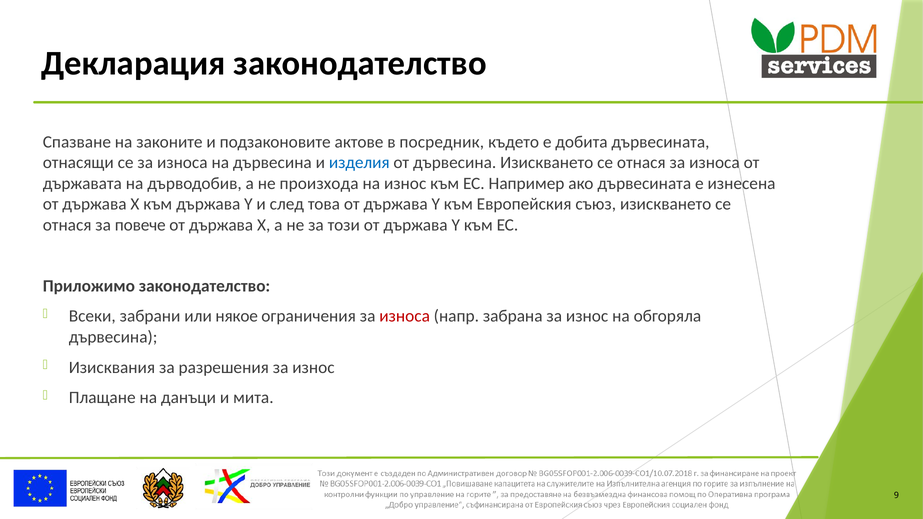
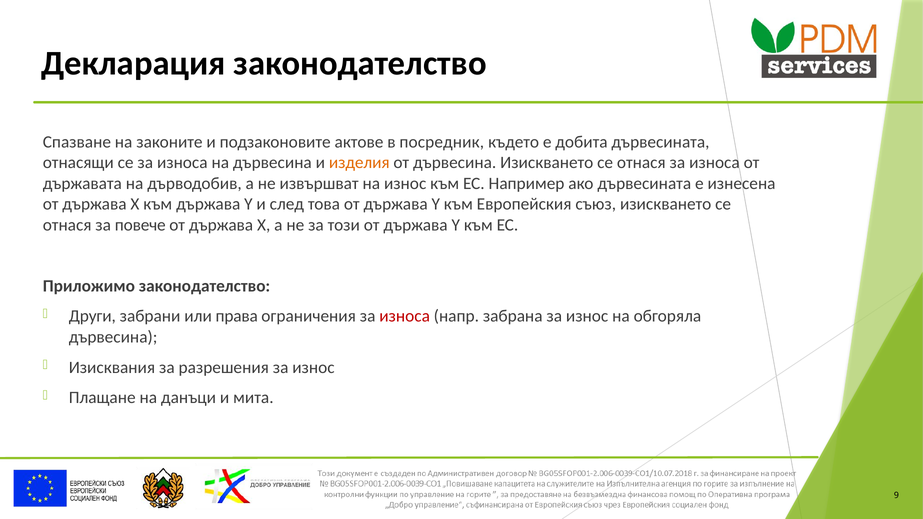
изделия colour: blue -> orange
произхода: произхода -> извършват
Всеки: Всеки -> Други
някое: някое -> права
